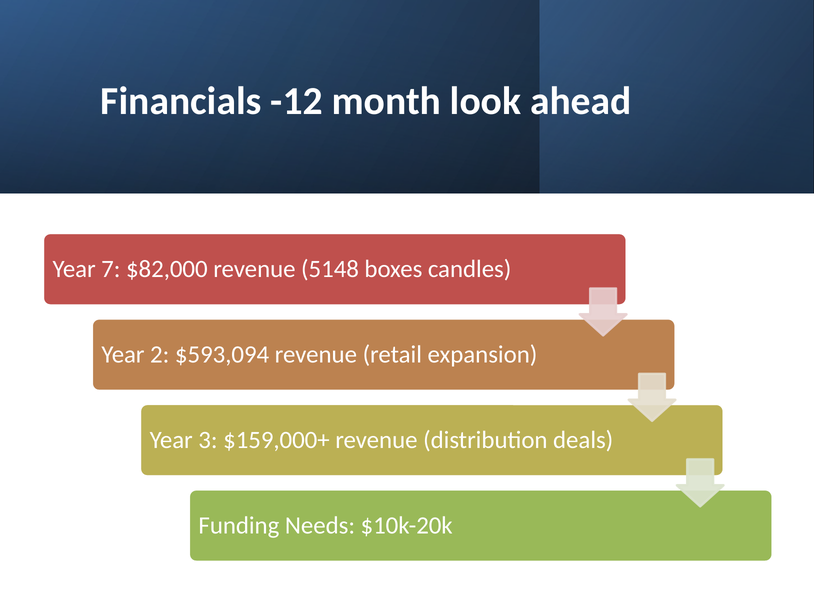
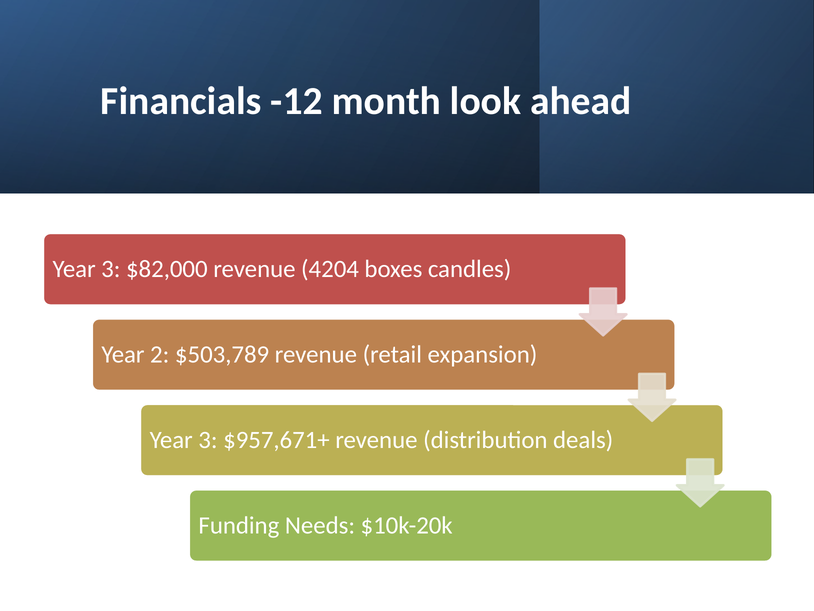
7 at (111, 269): 7 -> 3
5148: 5148 -> 4204
$593,094: $593,094 -> $503,789
$159,000+: $159,000+ -> $957,671+
